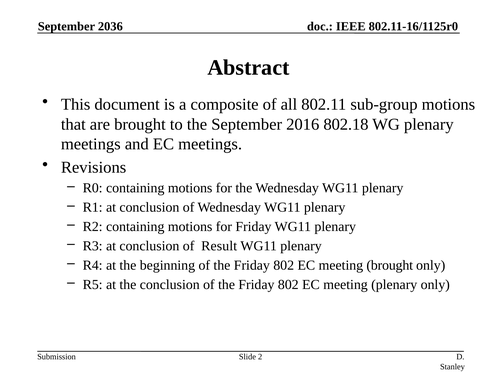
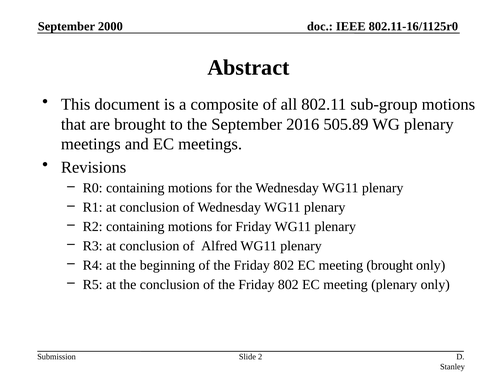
2036: 2036 -> 2000
802.18: 802.18 -> 505.89
Result: Result -> Alfred
